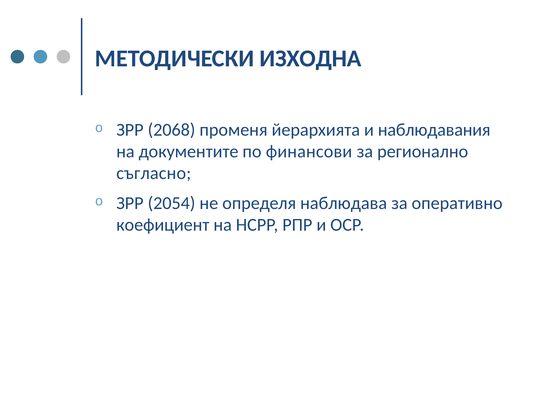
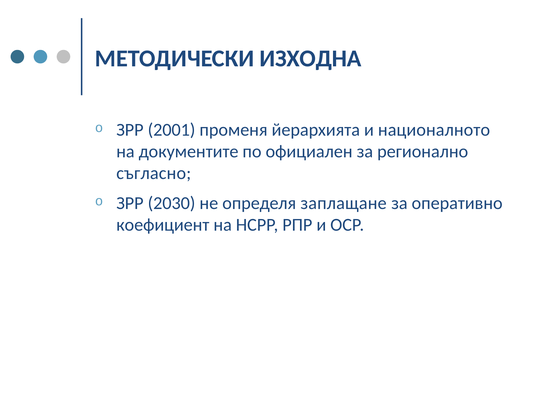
2068: 2068 -> 2001
наблюдавания: наблюдавания -> националното
финансови: финансови -> официален
2054: 2054 -> 2030
наблюдава: наблюдава -> заплащане
